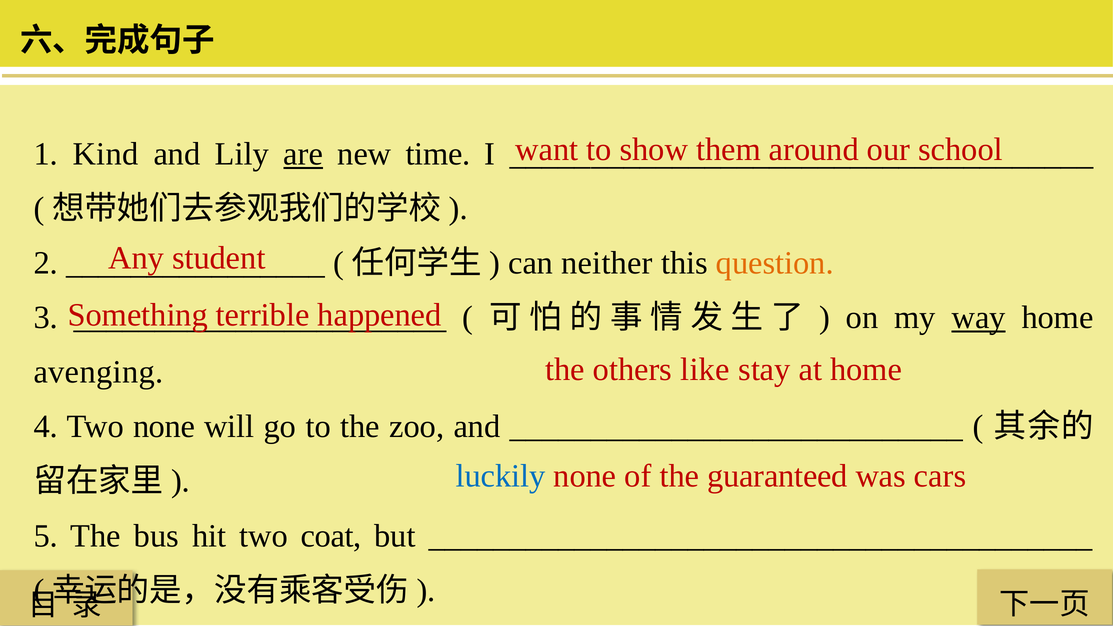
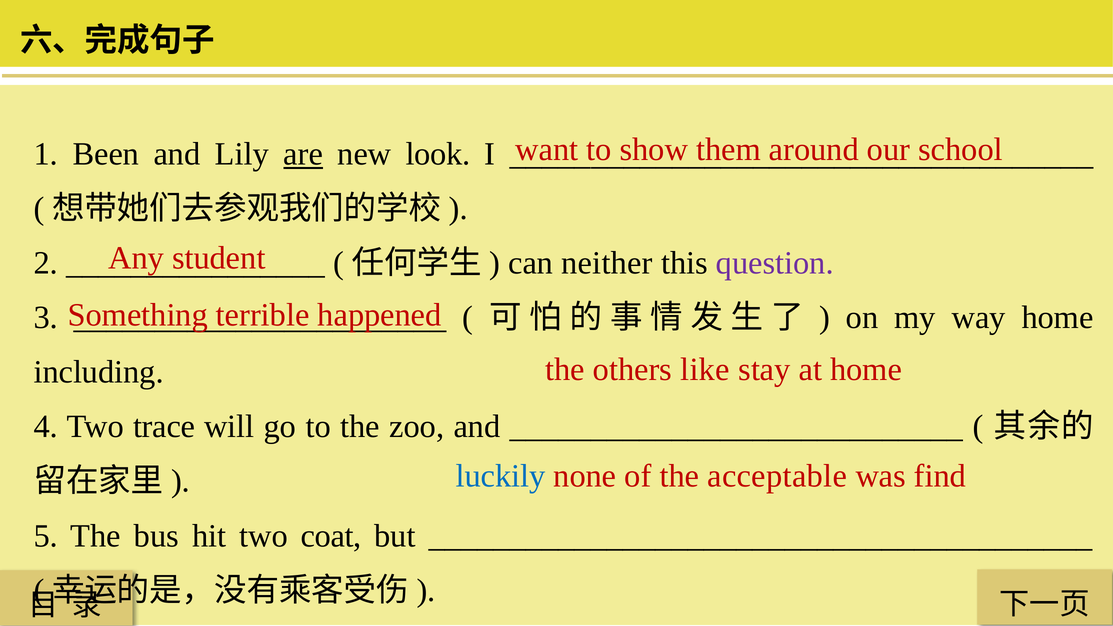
Kind: Kind -> Been
time: time -> look
question colour: orange -> purple
way underline: present -> none
avenging: avenging -> including
Two none: none -> trace
guaranteed: guaranteed -> acceptable
cars: cars -> find
